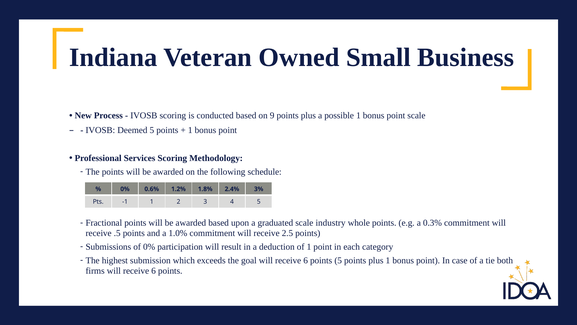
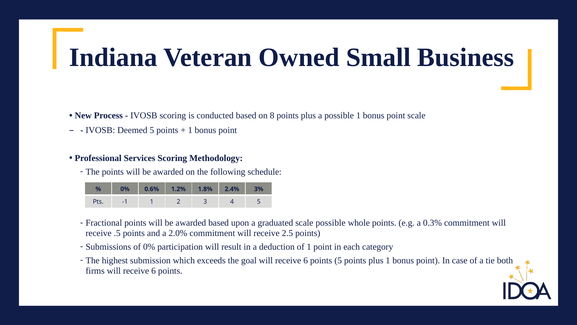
9: 9 -> 8
scale industry: industry -> possible
1.0%: 1.0% -> 2.0%
